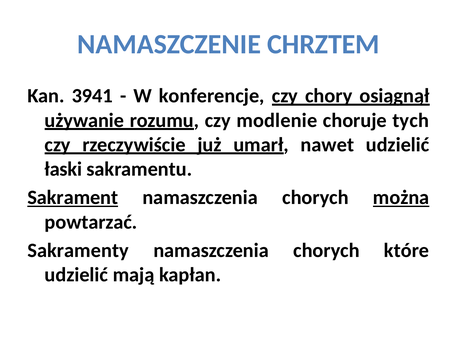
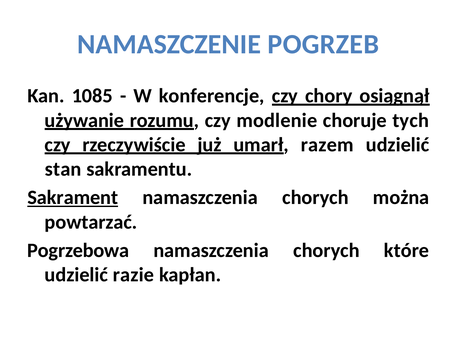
CHRZTEM: CHRZTEM -> POGRZEB
3941: 3941 -> 1085
nawet: nawet -> razem
łaski: łaski -> stan
można underline: present -> none
Sakramenty: Sakramenty -> Pogrzebowa
mają: mają -> razie
